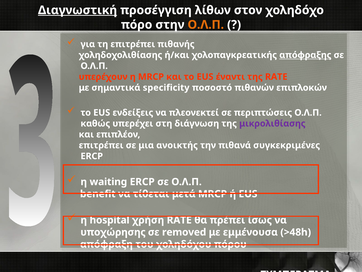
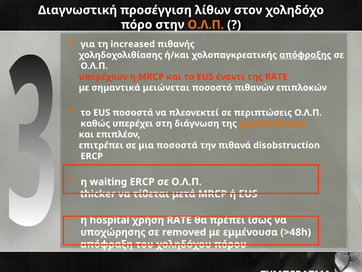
Διαγνωστική underline: present -> none
τη επιτρέπει: επιτρέπει -> increased
specificity: specificity -> μειώνεται
EUS ενδείξεις: ενδείξεις -> ποσοστά
μικρολιθίασης colour: purple -> orange
μια ανοικτής: ανοικτής -> ποσοστά
συγκεκριμένες: συγκεκριμένες -> disobstruction
benefit: benefit -> thicker
